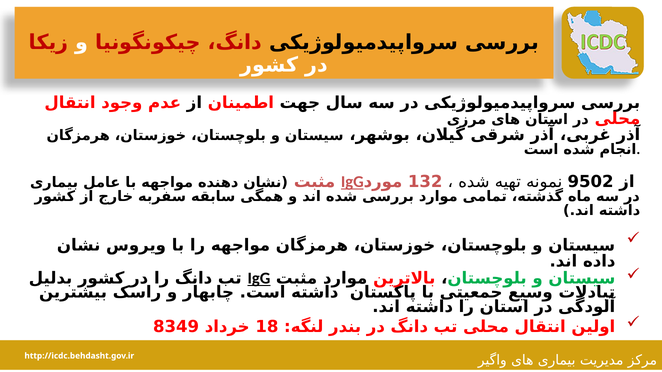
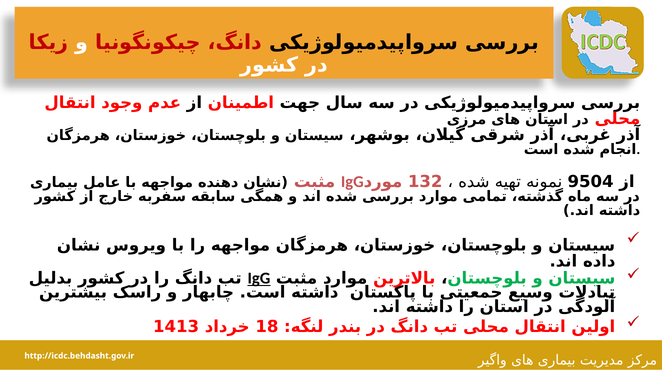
9502: 9502 -> 9504
IgG at (352, 182) underline: present -> none
8349: 8349 -> 1413
